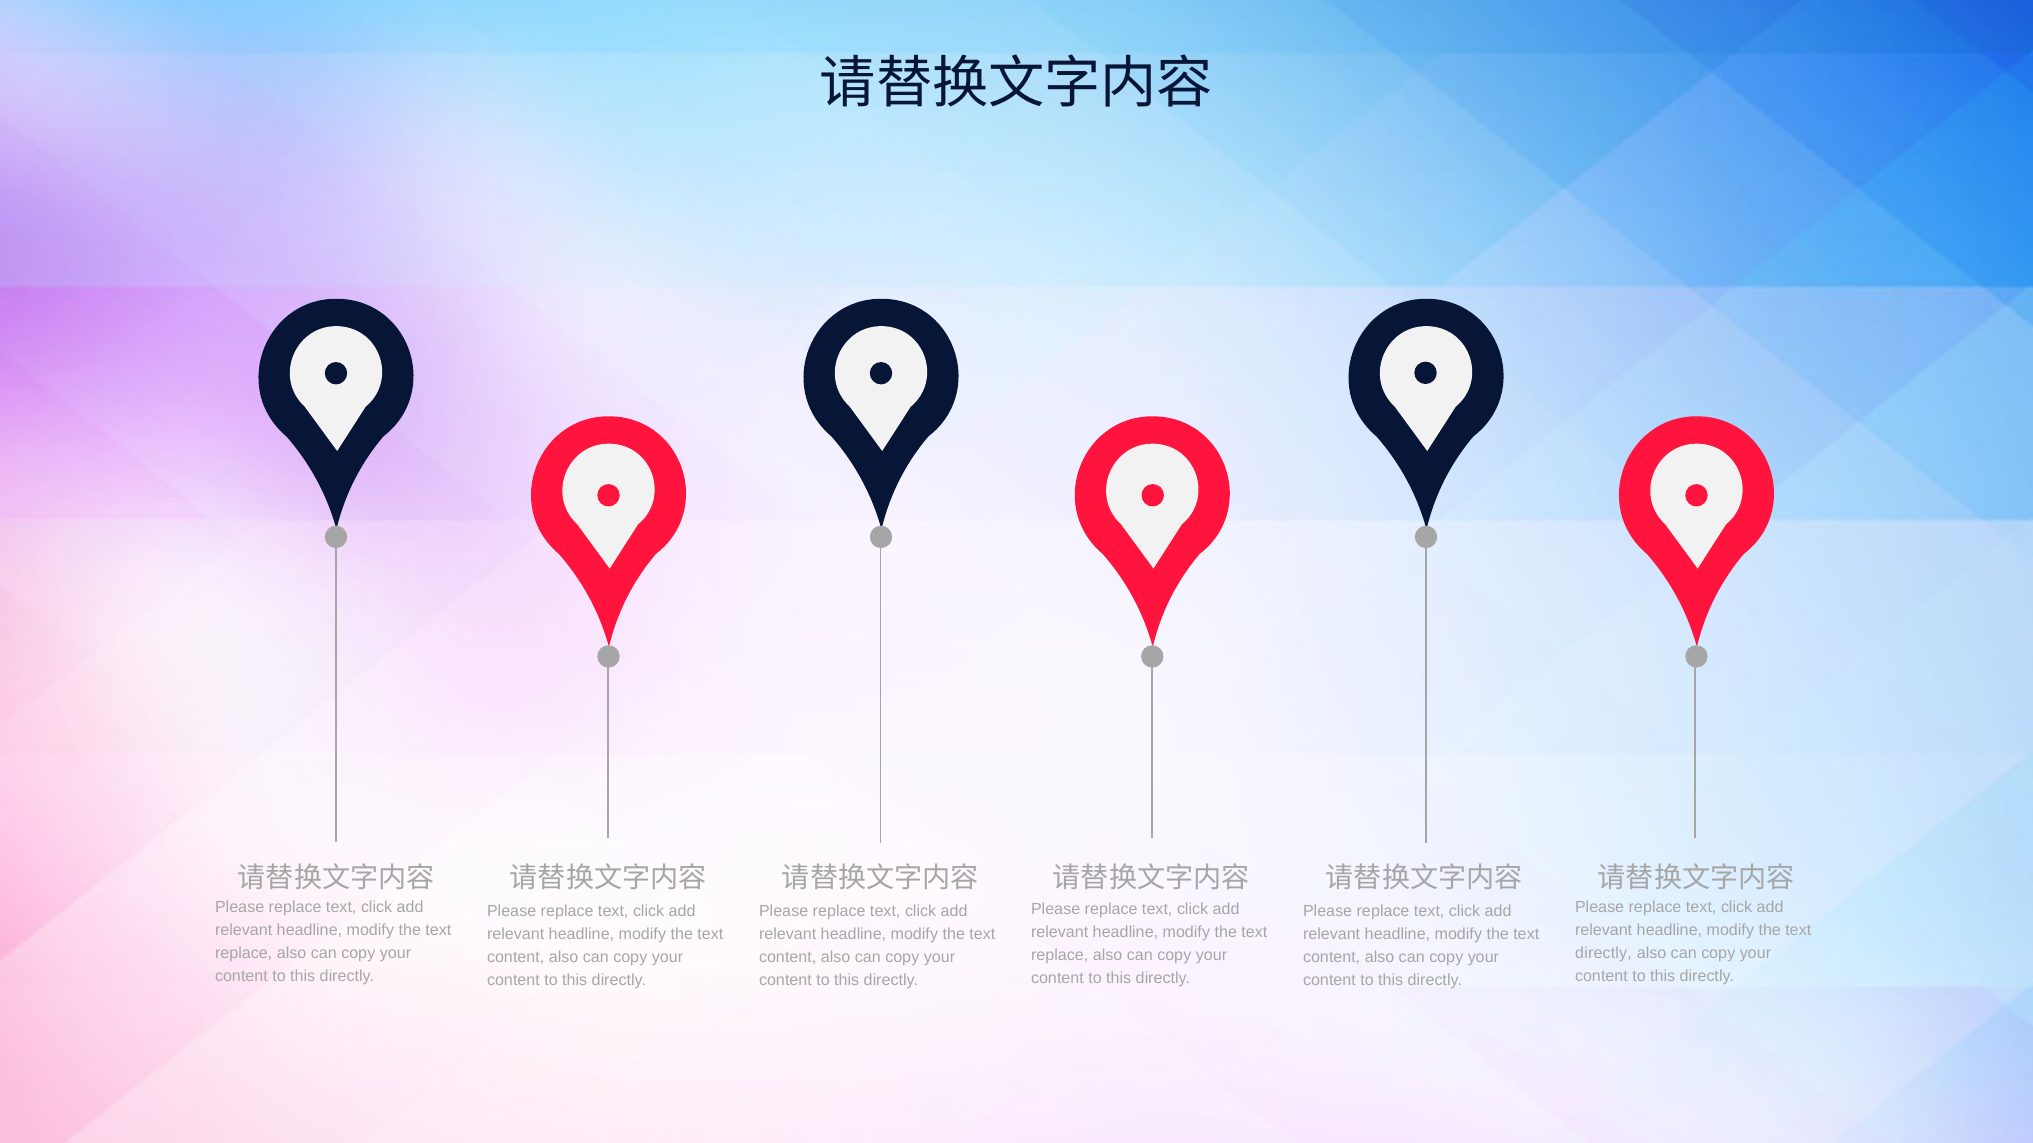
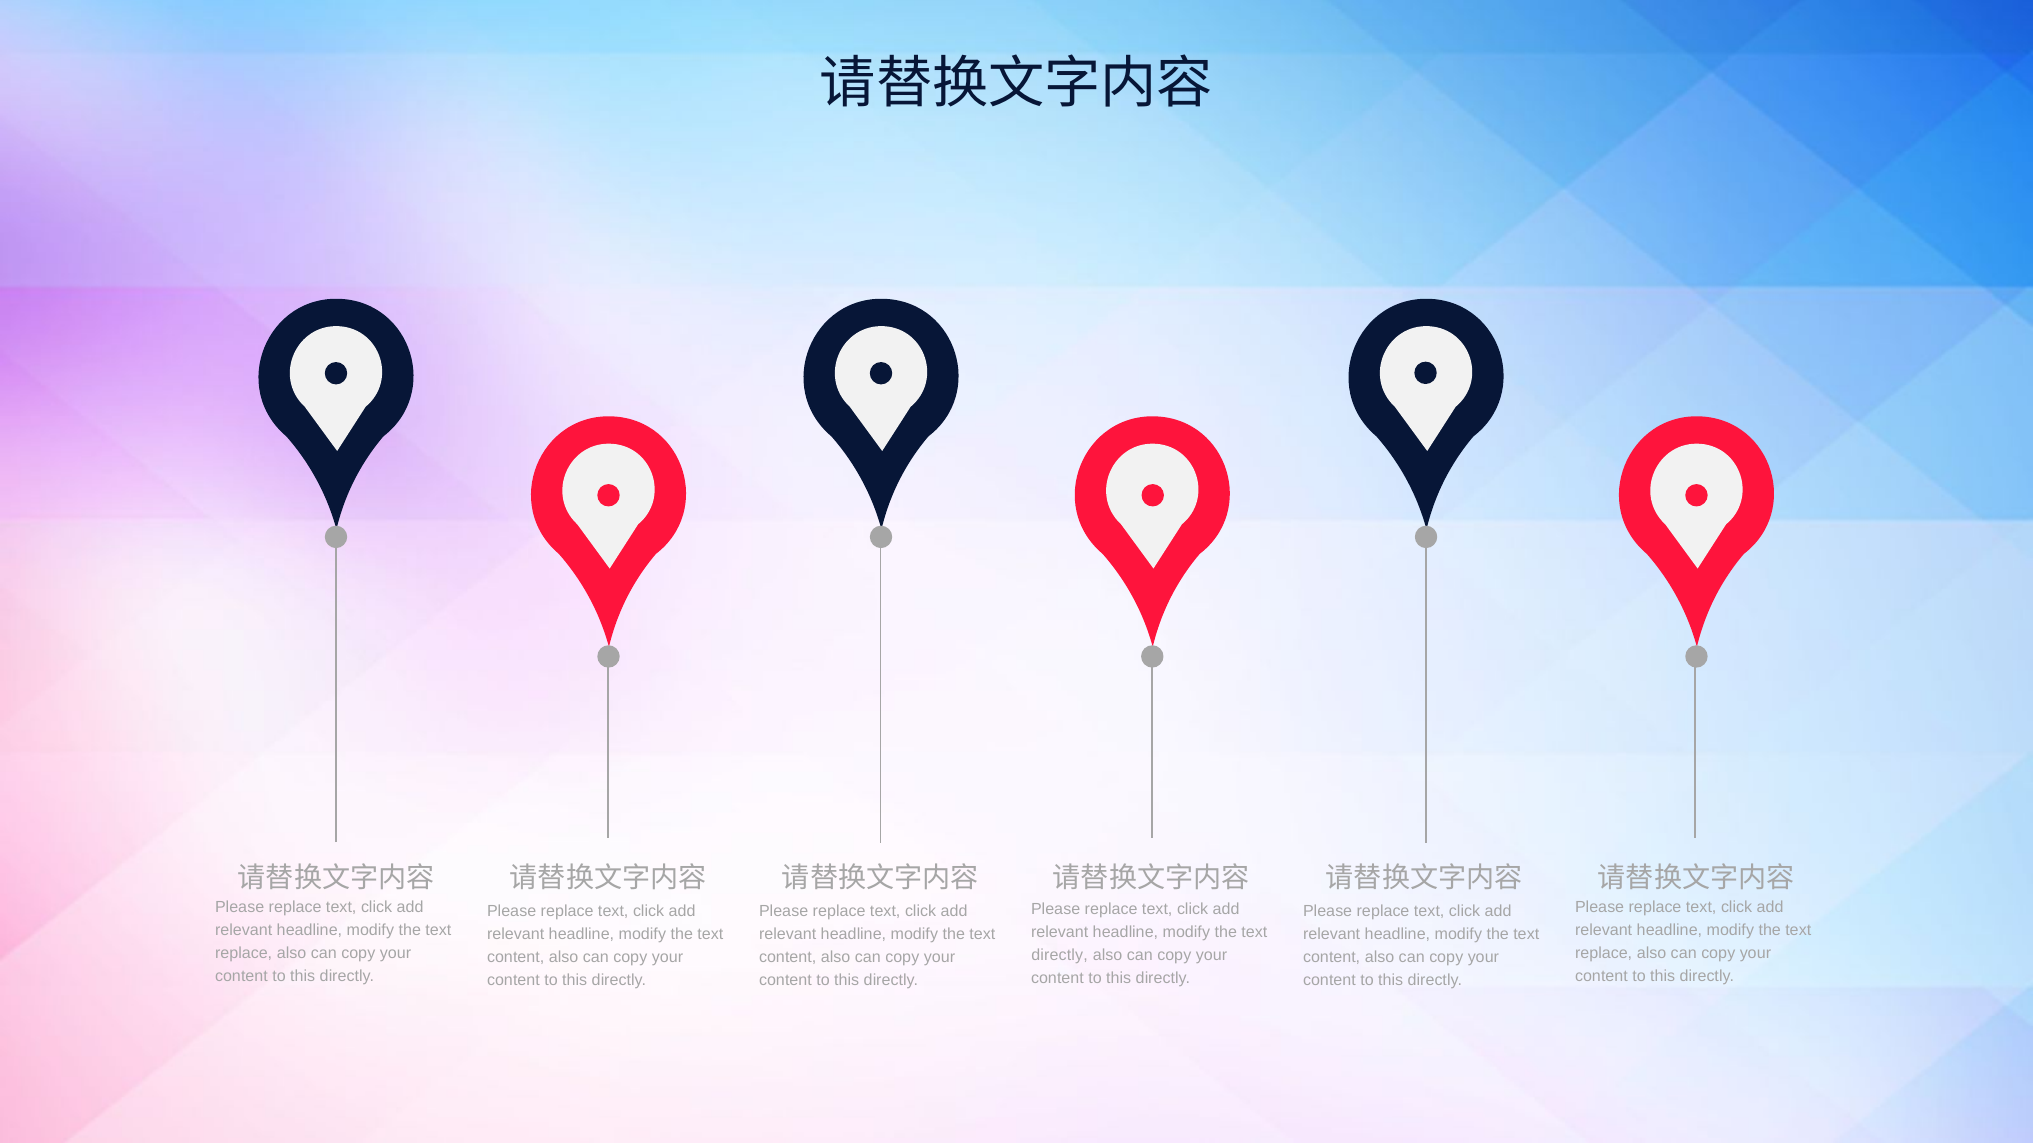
directly at (1604, 953): directly -> replace
replace at (1060, 956): replace -> directly
